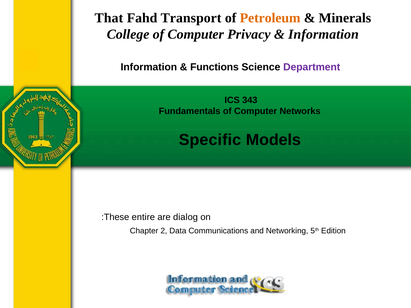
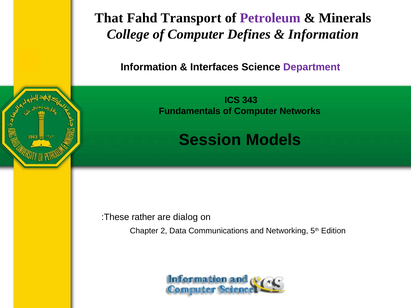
Petroleum colour: orange -> purple
Privacy: Privacy -> Defines
Functions: Functions -> Interfaces
Specific: Specific -> Session
entire: entire -> rather
